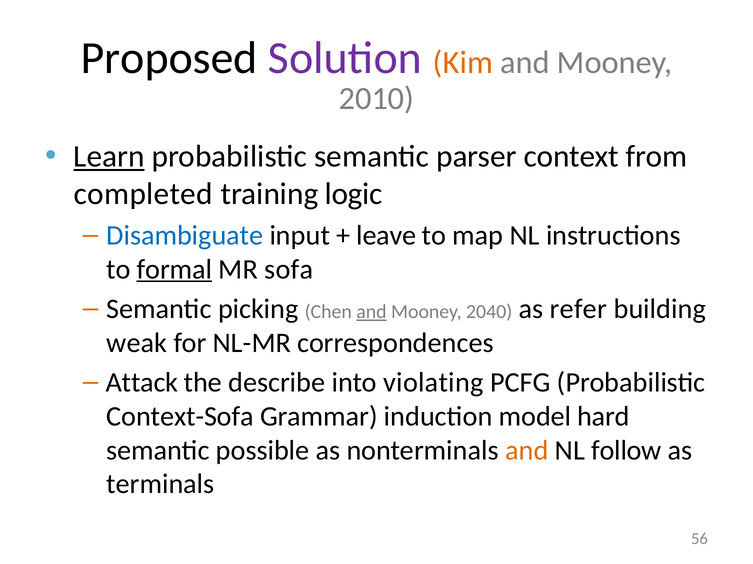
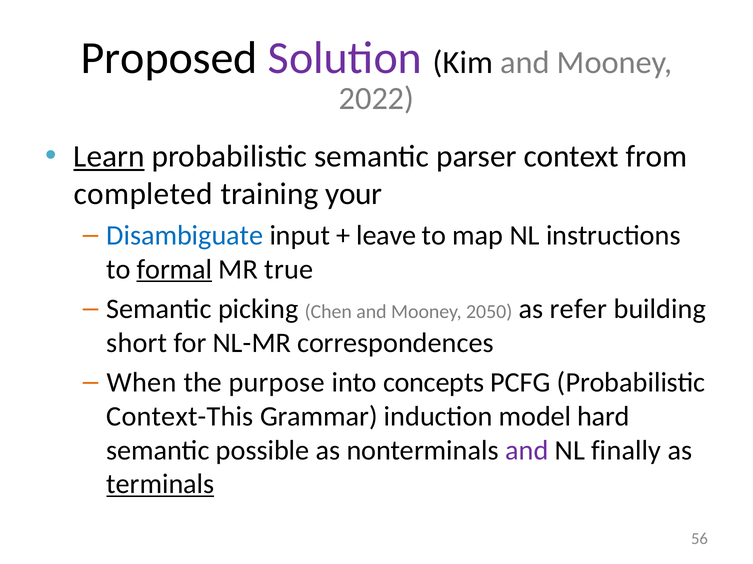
Kim colour: orange -> black
2010: 2010 -> 2022
logic: logic -> your
sofa: sofa -> true
and at (371, 312) underline: present -> none
2040: 2040 -> 2050
weak: weak -> short
Attack: Attack -> When
describe: describe -> purpose
violating: violating -> concepts
Context-Sofa: Context-Sofa -> Context-This
and at (527, 451) colour: orange -> purple
follow: follow -> finally
terminals underline: none -> present
